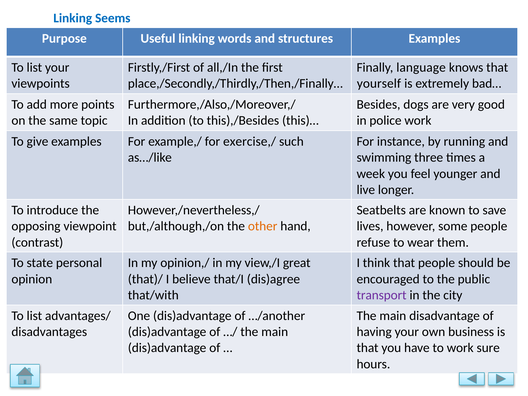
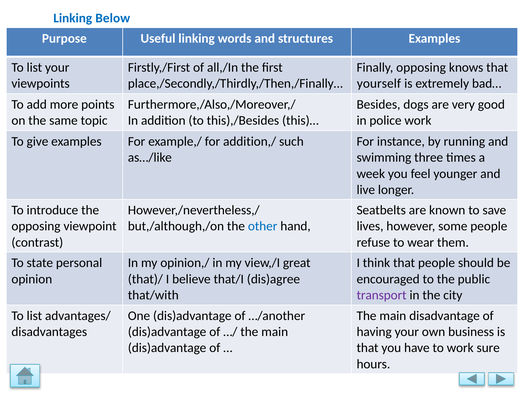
Seems: Seems -> Below
Finally language: language -> opposing
exercise,/: exercise,/ -> addition,/
other colour: orange -> blue
